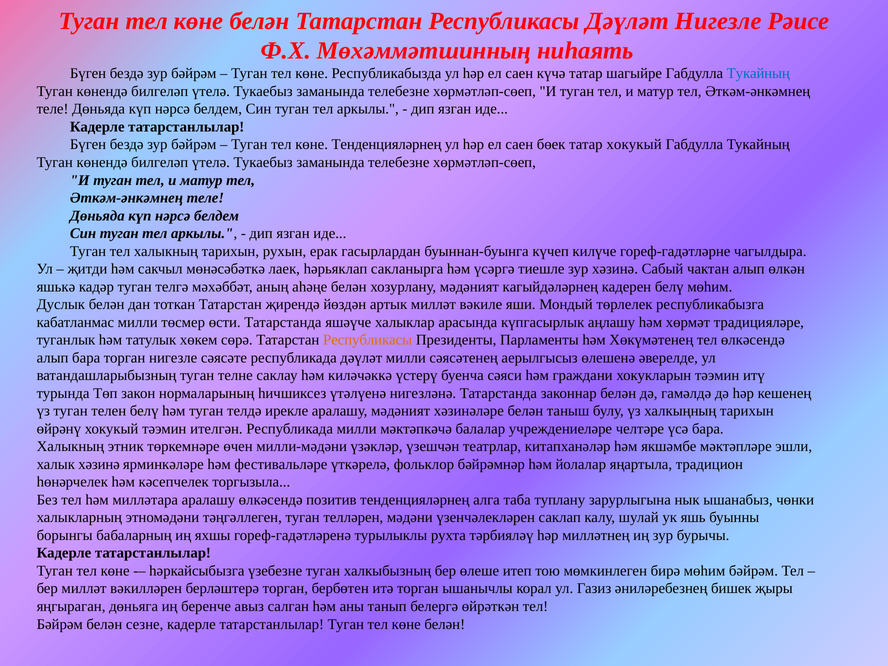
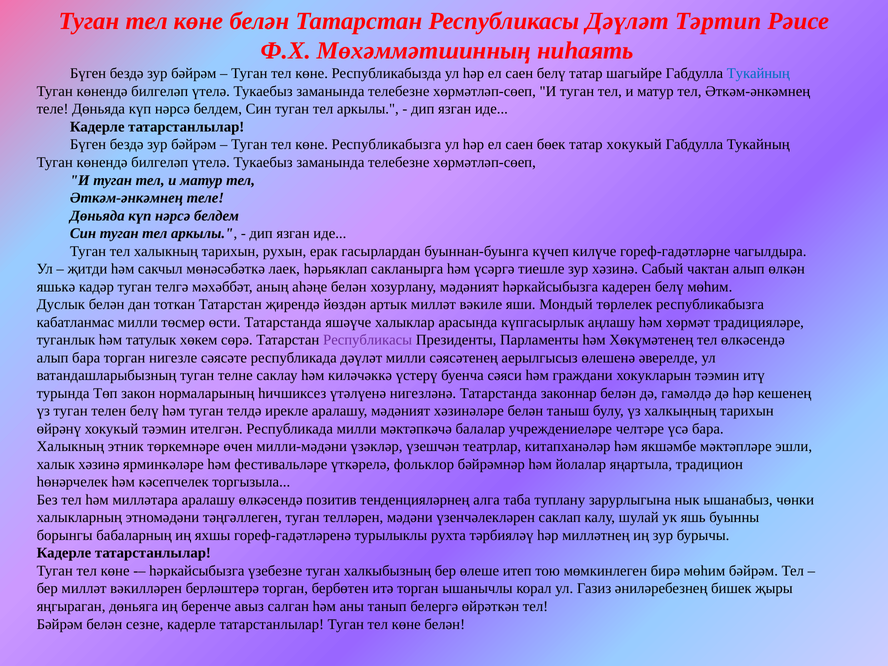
Дәүләт Нигезле: Нигезле -> Тәртип
саен күчә: күчә -> белү
көне Тенденцияләрнең: Тенденцияләрнең -> Республикабызга
мәдәният кагыйдәләрнең: кагыйдәләрнең -> һәркайсыбызга
Республикасы at (368, 340) colour: orange -> purple
